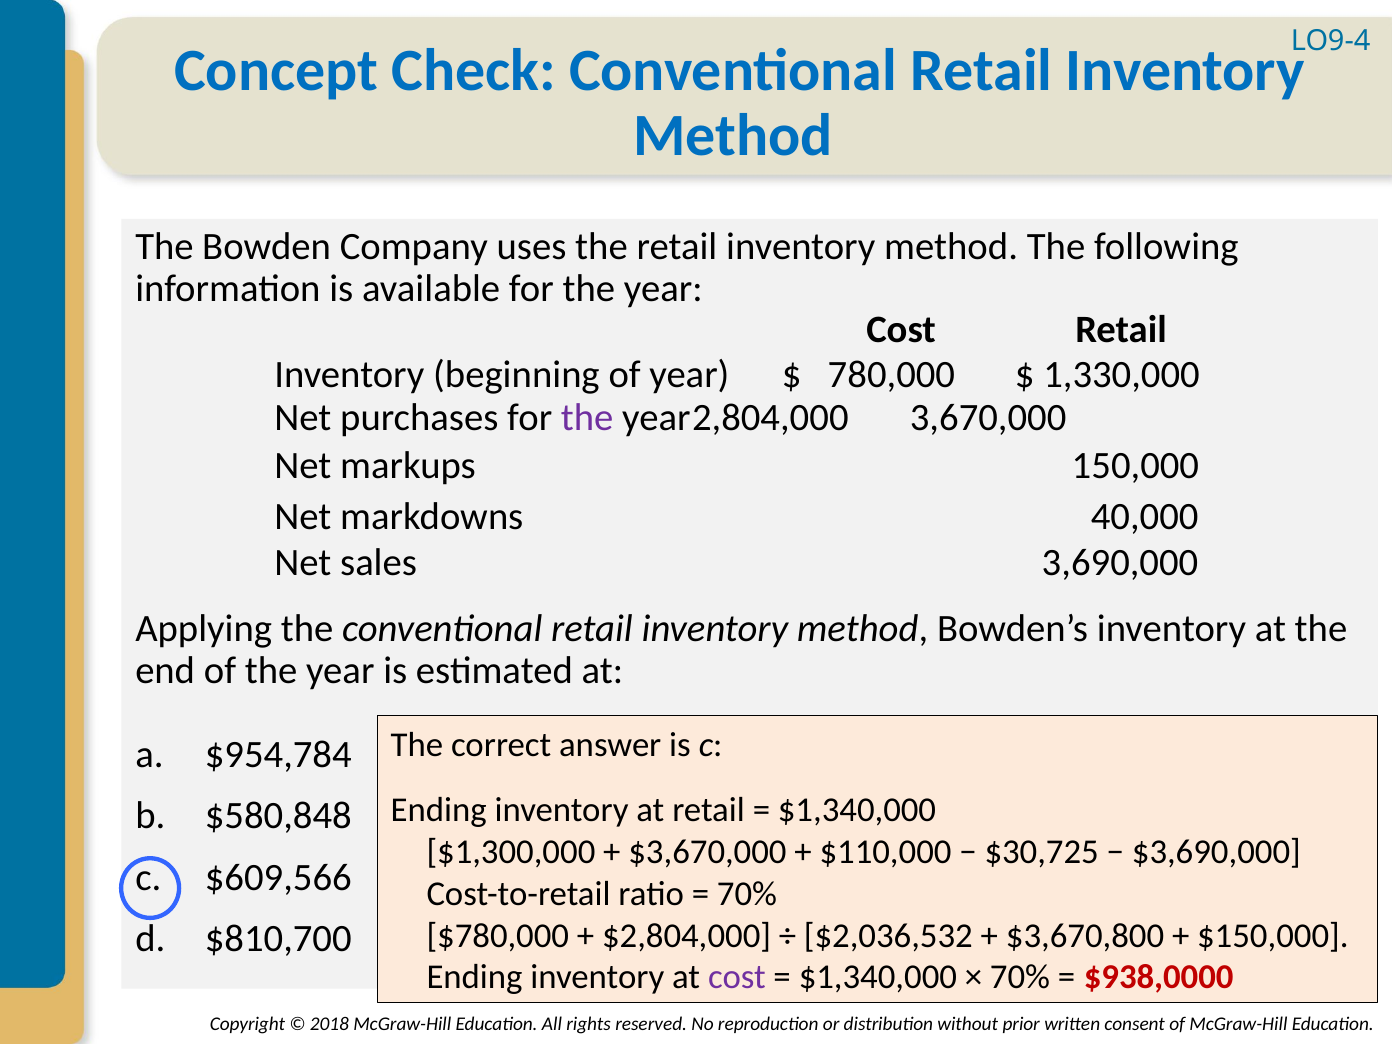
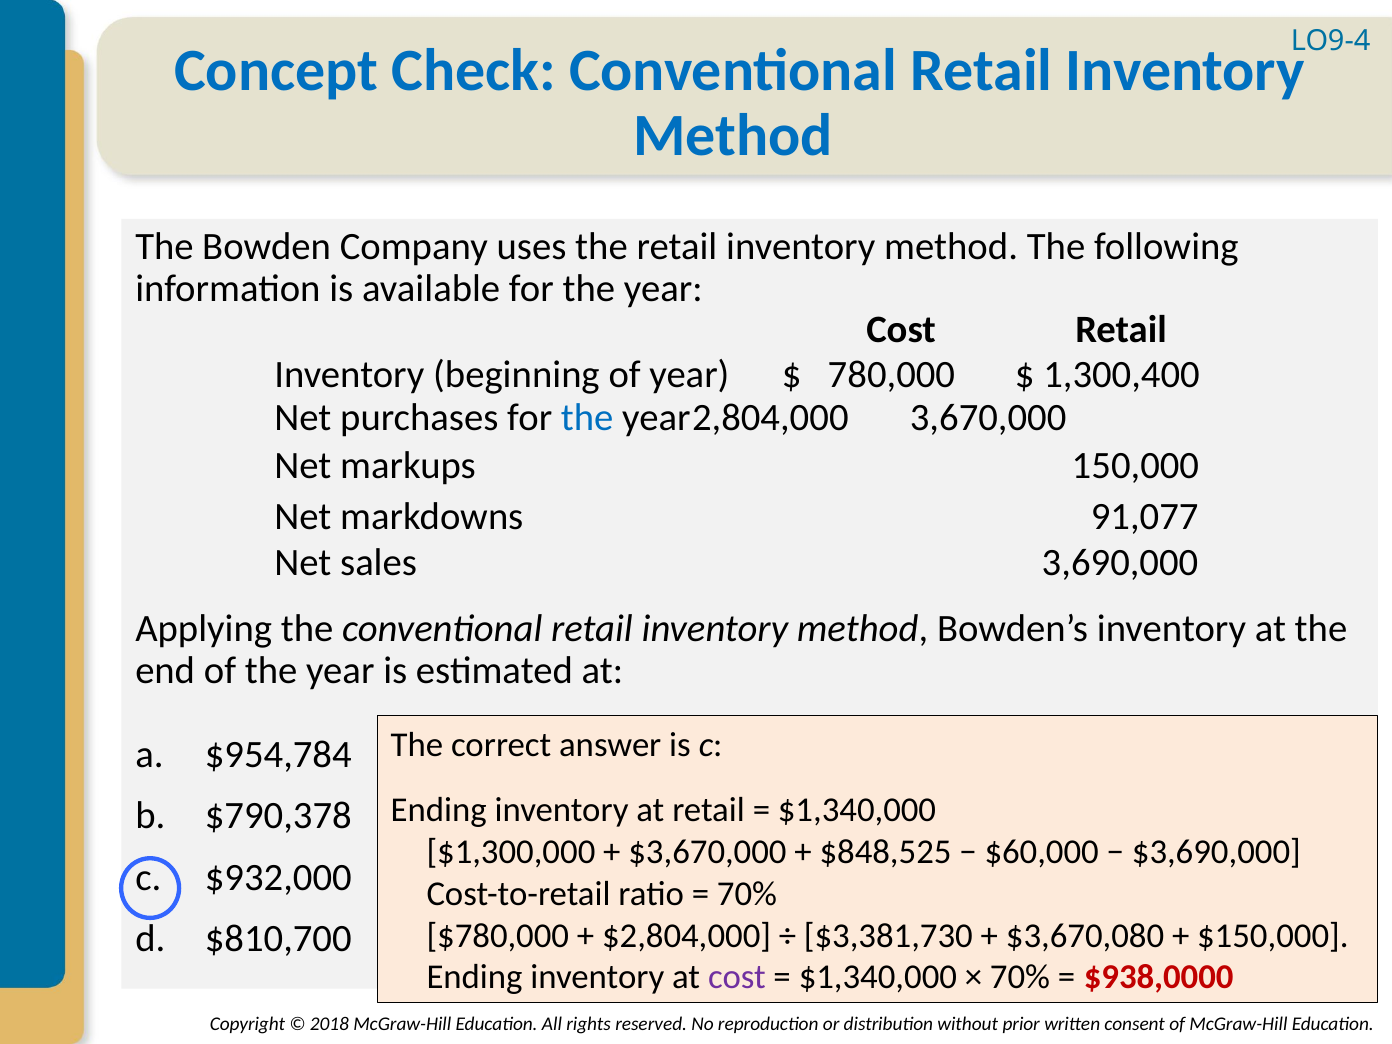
1,330,000: 1,330,000 -> 1,300,400
the at (587, 418) colour: purple -> blue
40,000: 40,000 -> 91,077
$580,848: $580,848 -> $790,378
$110,000: $110,000 -> $848,525
$30,725: $30,725 -> $60,000
$609,566: $609,566 -> $932,000
$2,036,532: $2,036,532 -> $3,381,730
$3,670,800: $3,670,800 -> $3,670,080
